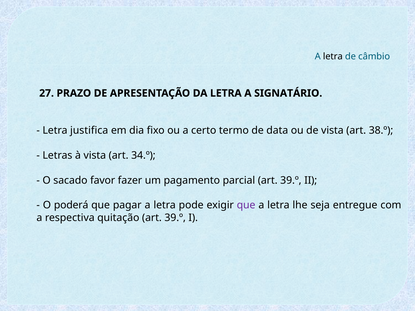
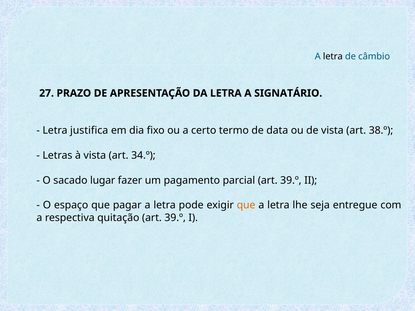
favor: favor -> lugar
poderá: poderá -> espaço
que at (246, 205) colour: purple -> orange
